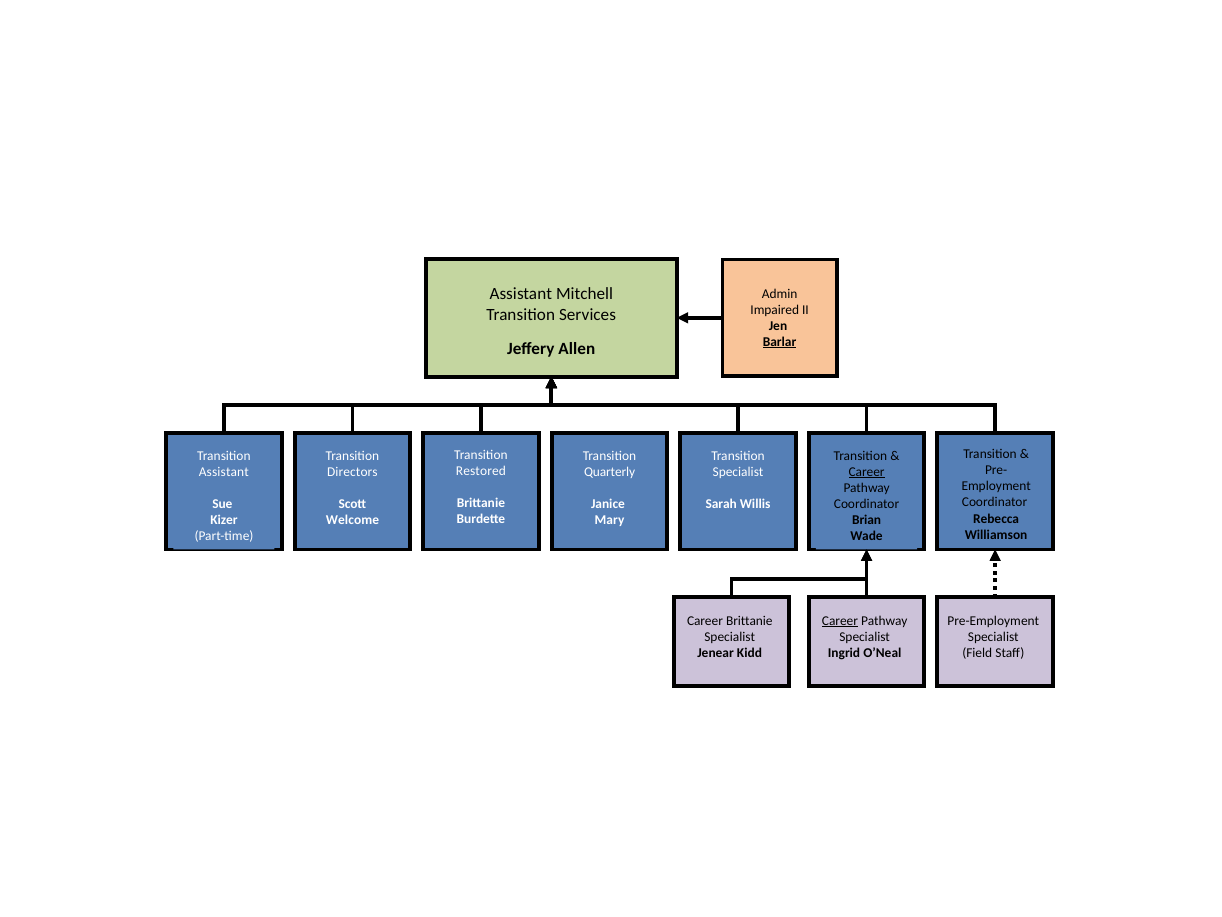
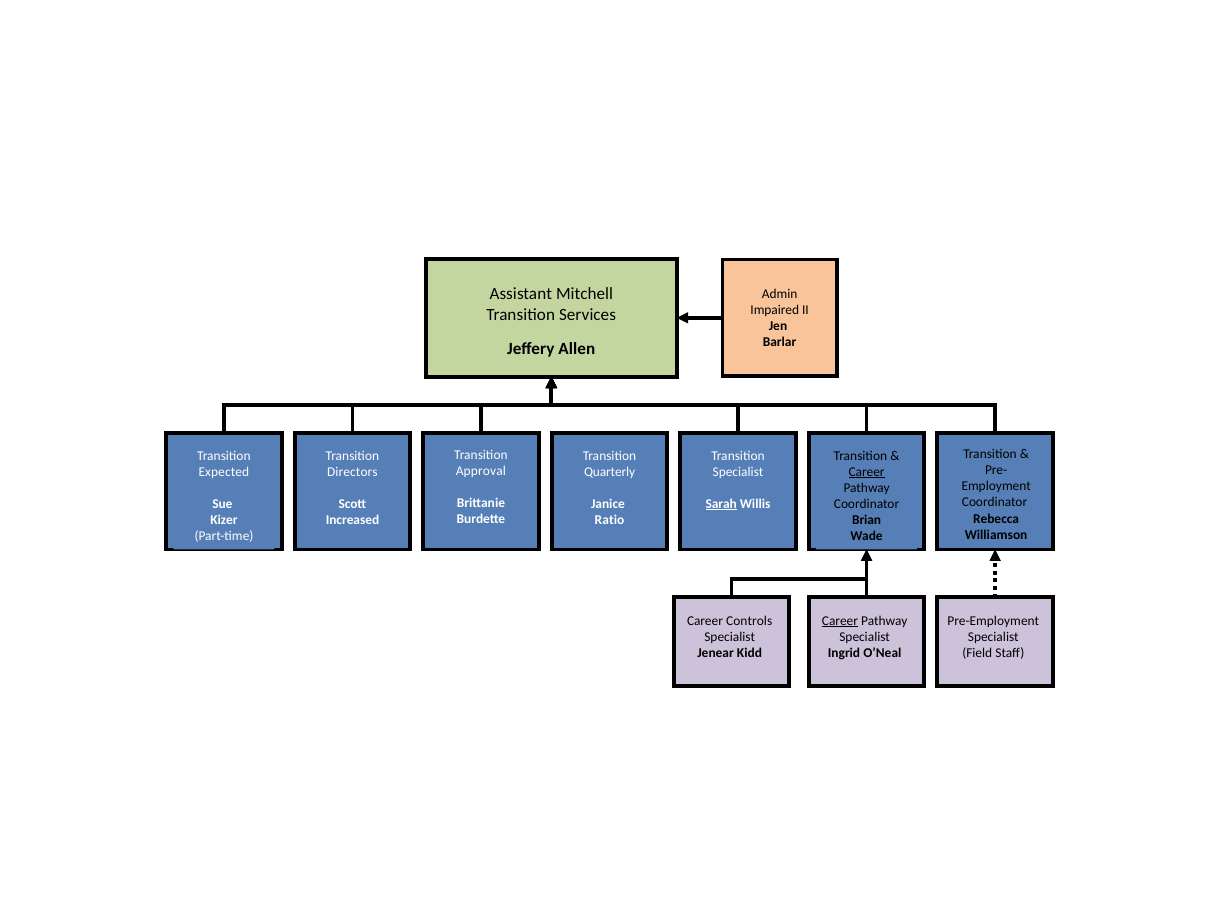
Barlar underline: present -> none
Restored: Restored -> Approval
Assistant at (224, 471): Assistant -> Expected
Sarah underline: none -> present
Welcome: Welcome -> Increased
Mary: Mary -> Ratio
Career Brittanie: Brittanie -> Controls
